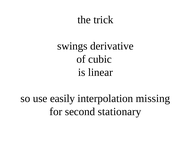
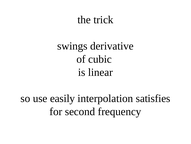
missing: missing -> satisfies
stationary: stationary -> frequency
